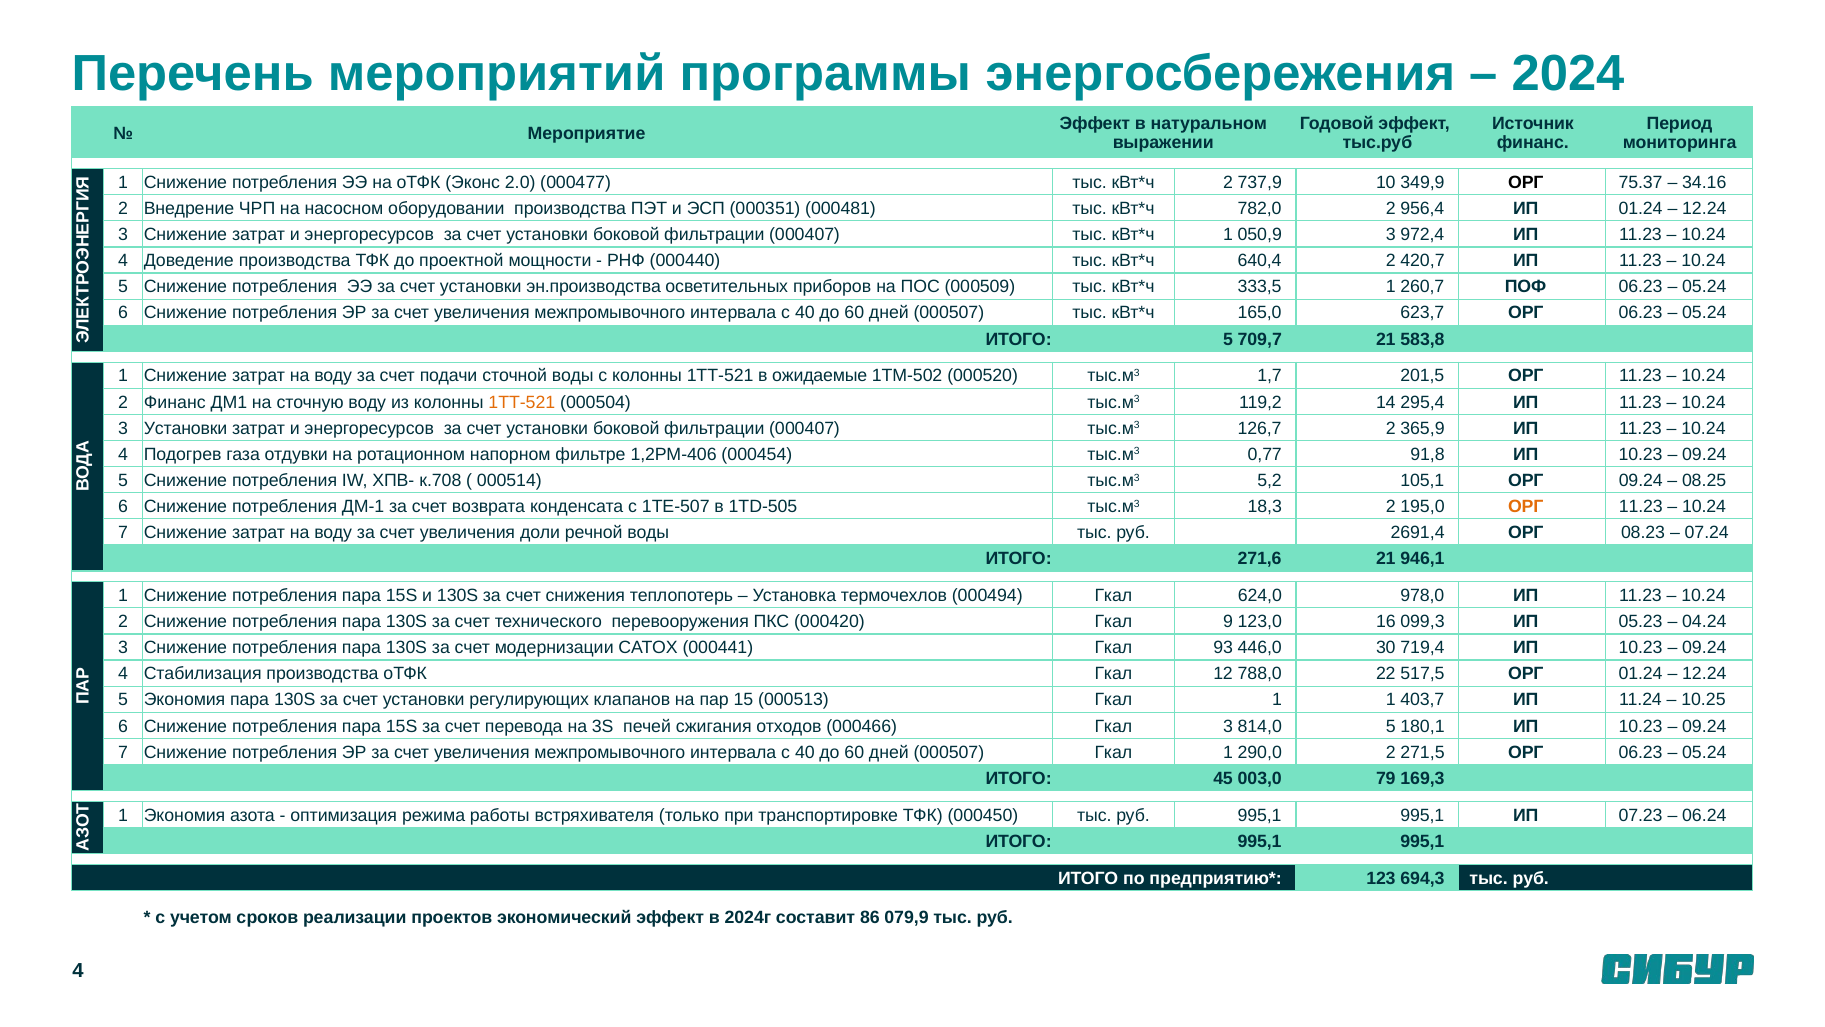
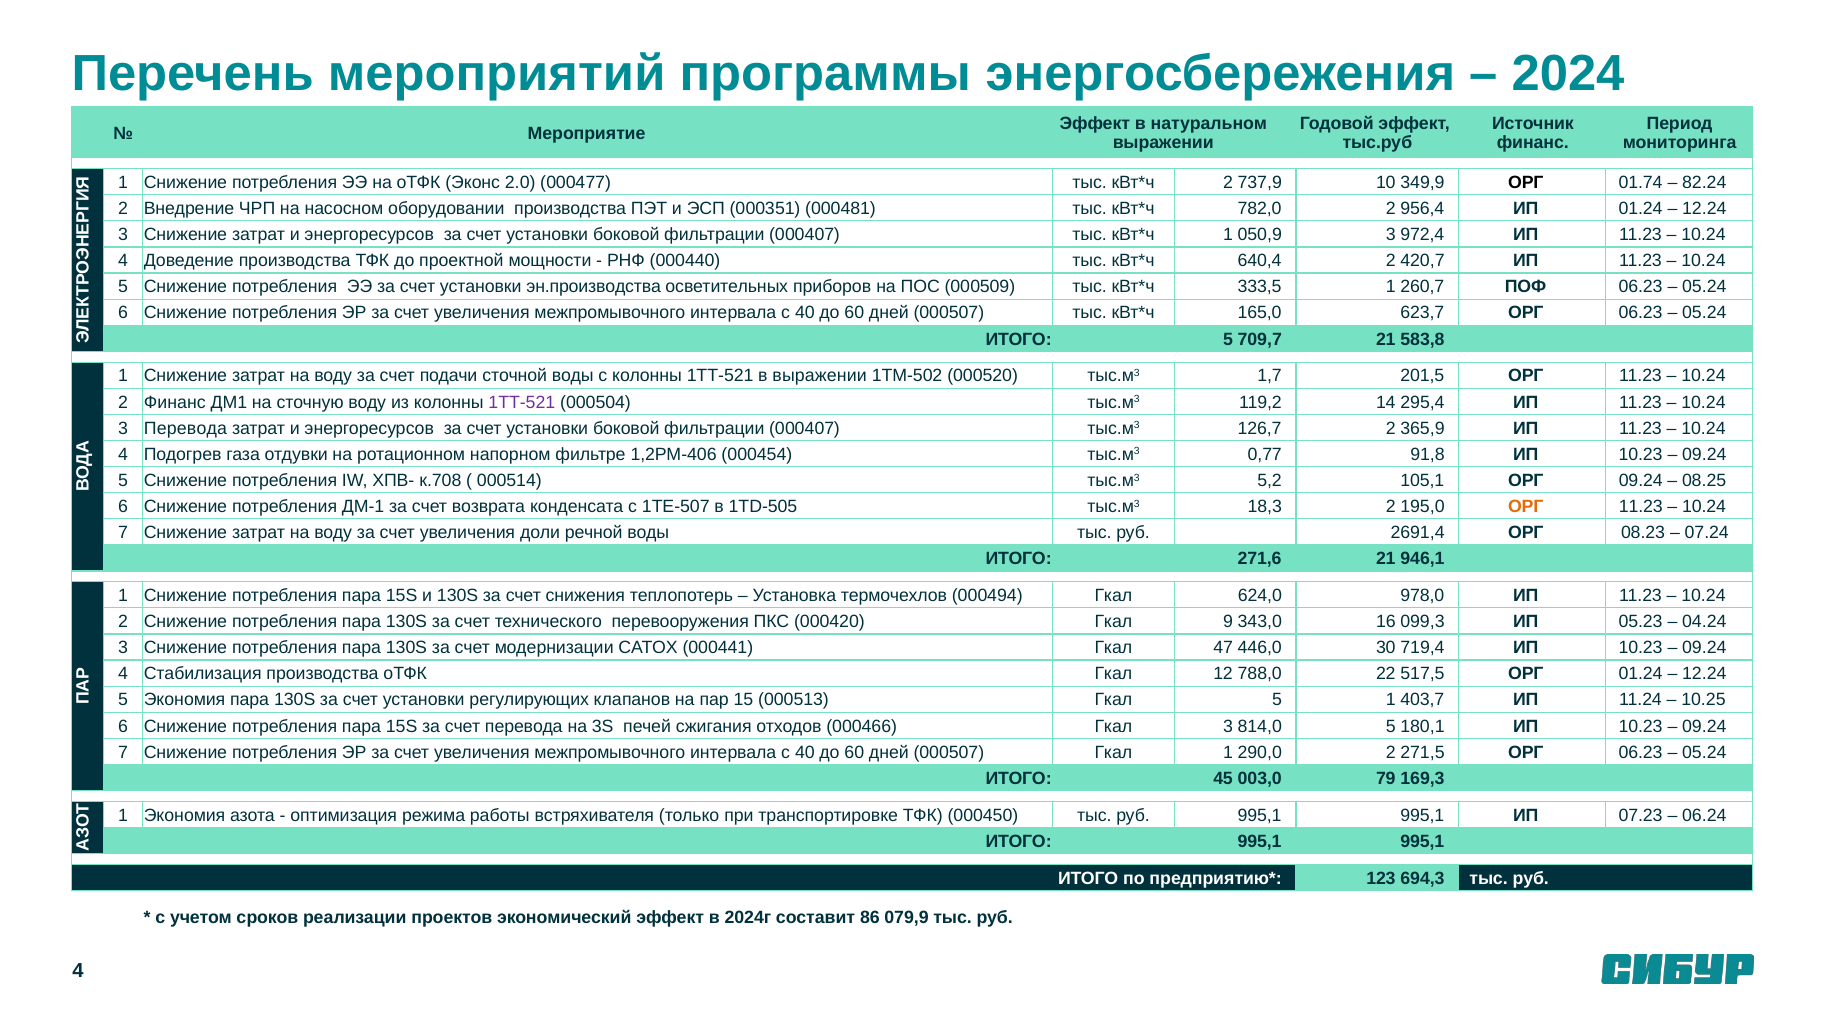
75.37: 75.37 -> 01.74
34.16: 34.16 -> 82.24
в ожидаемые: ожидаемые -> выражении
1ТТ-521 at (522, 402) colour: orange -> purple
3 Установки: Установки -> Перевода
123,0: 123,0 -> 343,0
93: 93 -> 47
000513 Гкал 1: 1 -> 5
